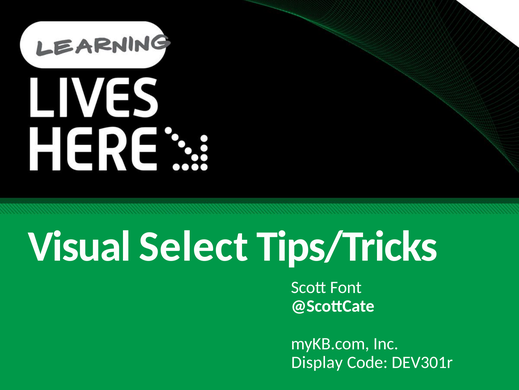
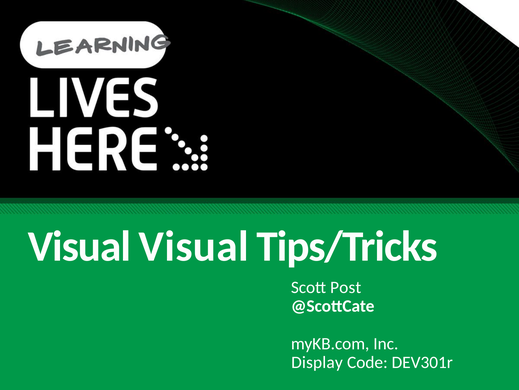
Visual Select: Select -> Visual
Font: Font -> Post
